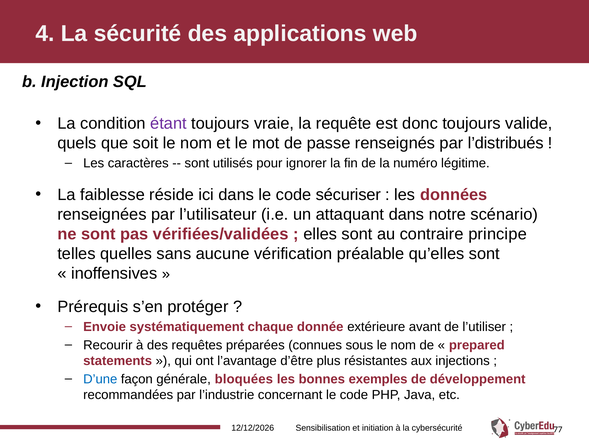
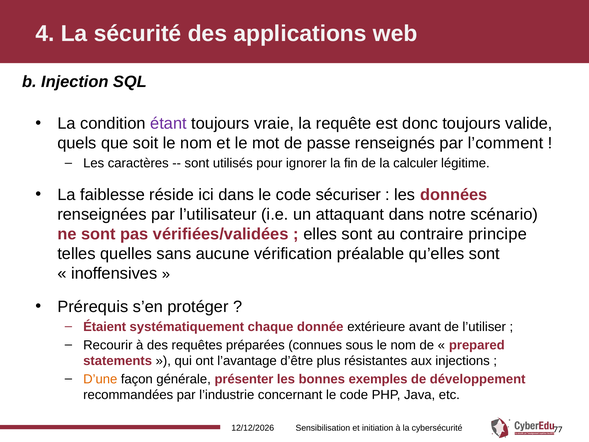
l’distribués: l’distribués -> l’comment
numéro: numéro -> calculer
Envoie: Envoie -> Étaient
D’une colour: blue -> orange
bloquées: bloquées -> présenter
